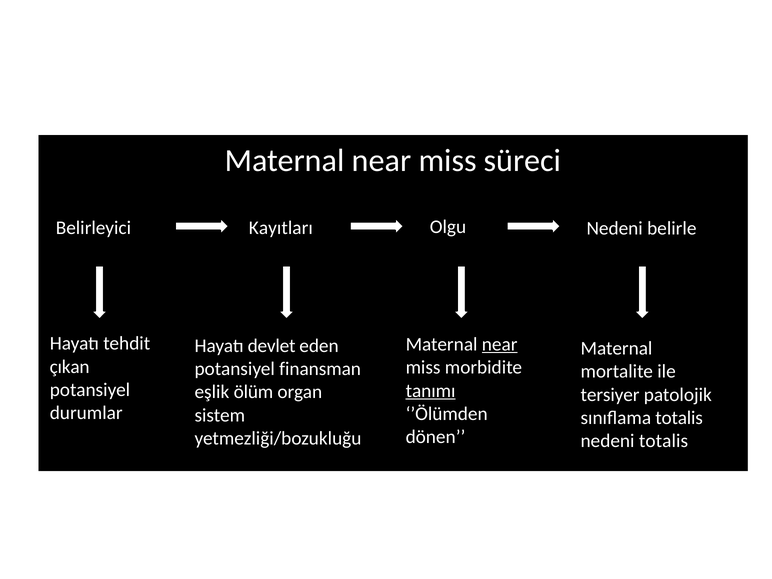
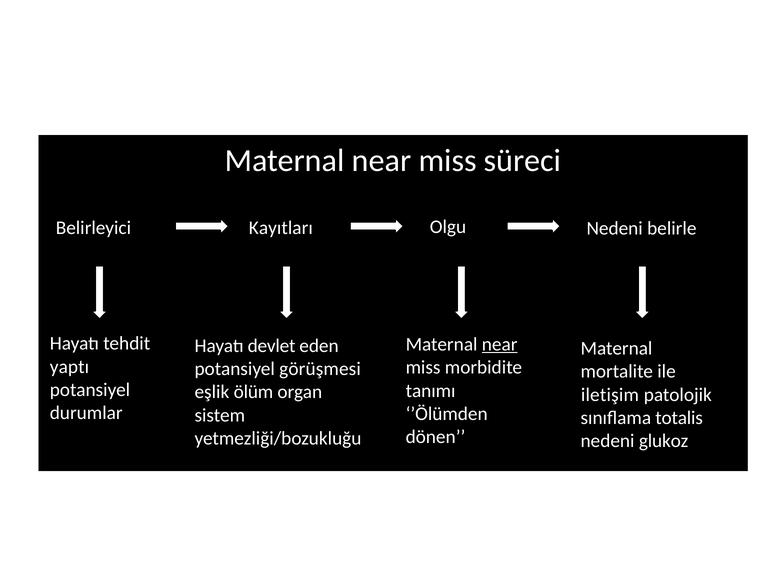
çıkan: çıkan -> yaptı
finansman: finansman -> görüşmesi
tanımı underline: present -> none
tersiyer: tersiyer -> iletişim
nedeni totalis: totalis -> glukoz
